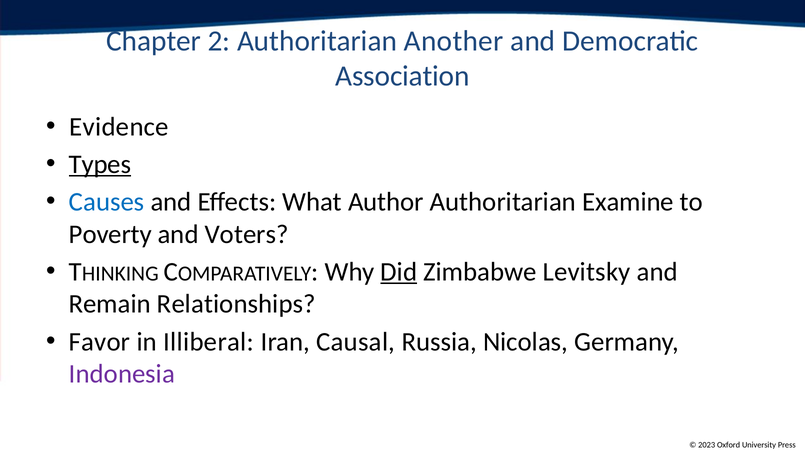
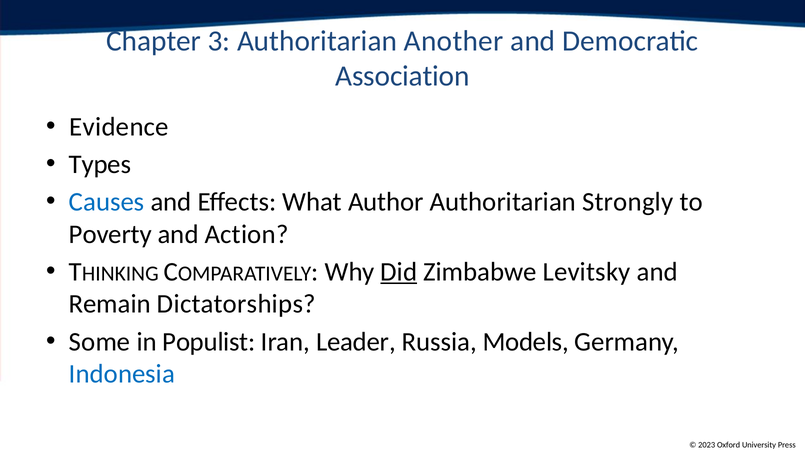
2: 2 -> 3
Types underline: present -> none
Examine: Examine -> Strongly
Voters: Voters -> Action
Relationships: Relationships -> Dictatorships
Favor: Favor -> Some
Illiberal: Illiberal -> Populist
Causal: Causal -> Leader
Nicolas: Nicolas -> Models
Indonesia colour: purple -> blue
